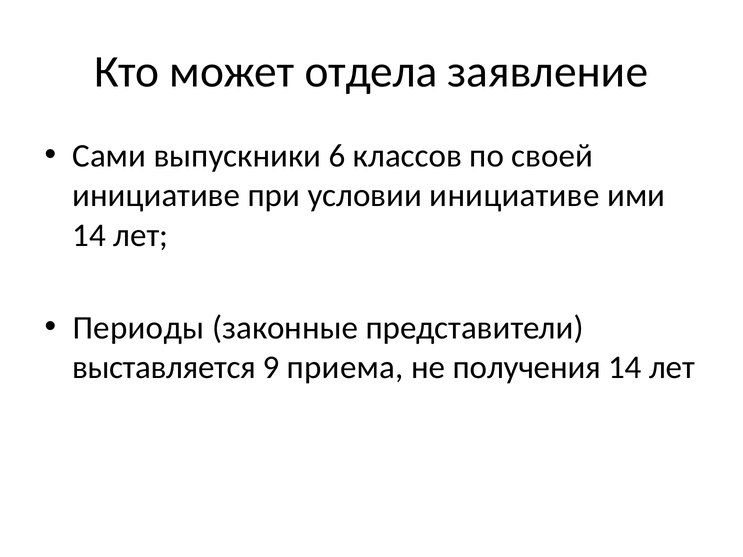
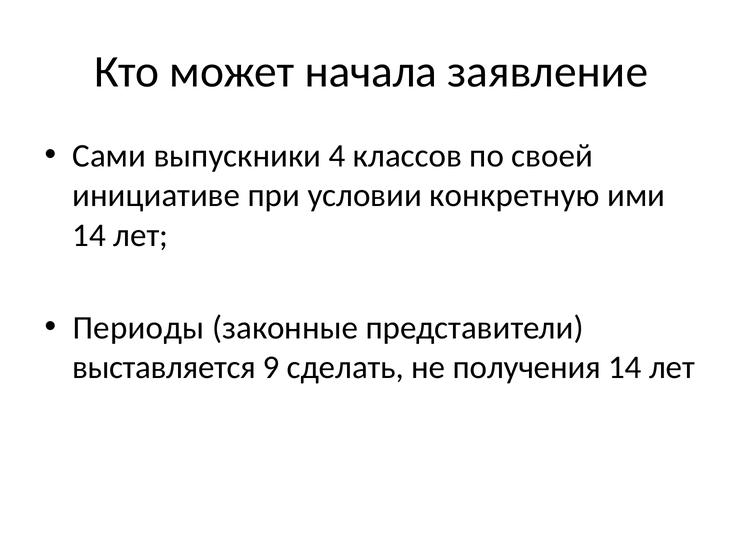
отдела: отдела -> начала
6: 6 -> 4
условии инициативе: инициативе -> конкретную
приема: приема -> сделать
